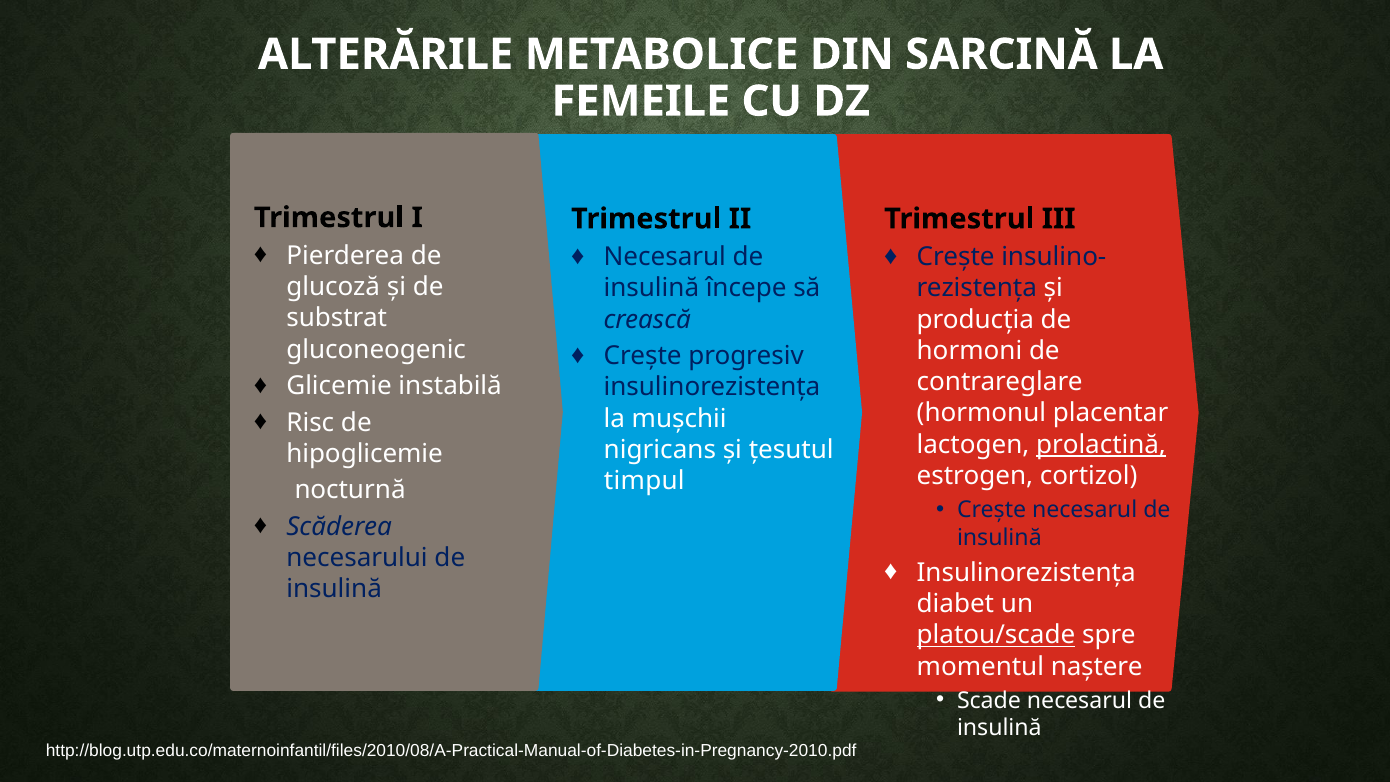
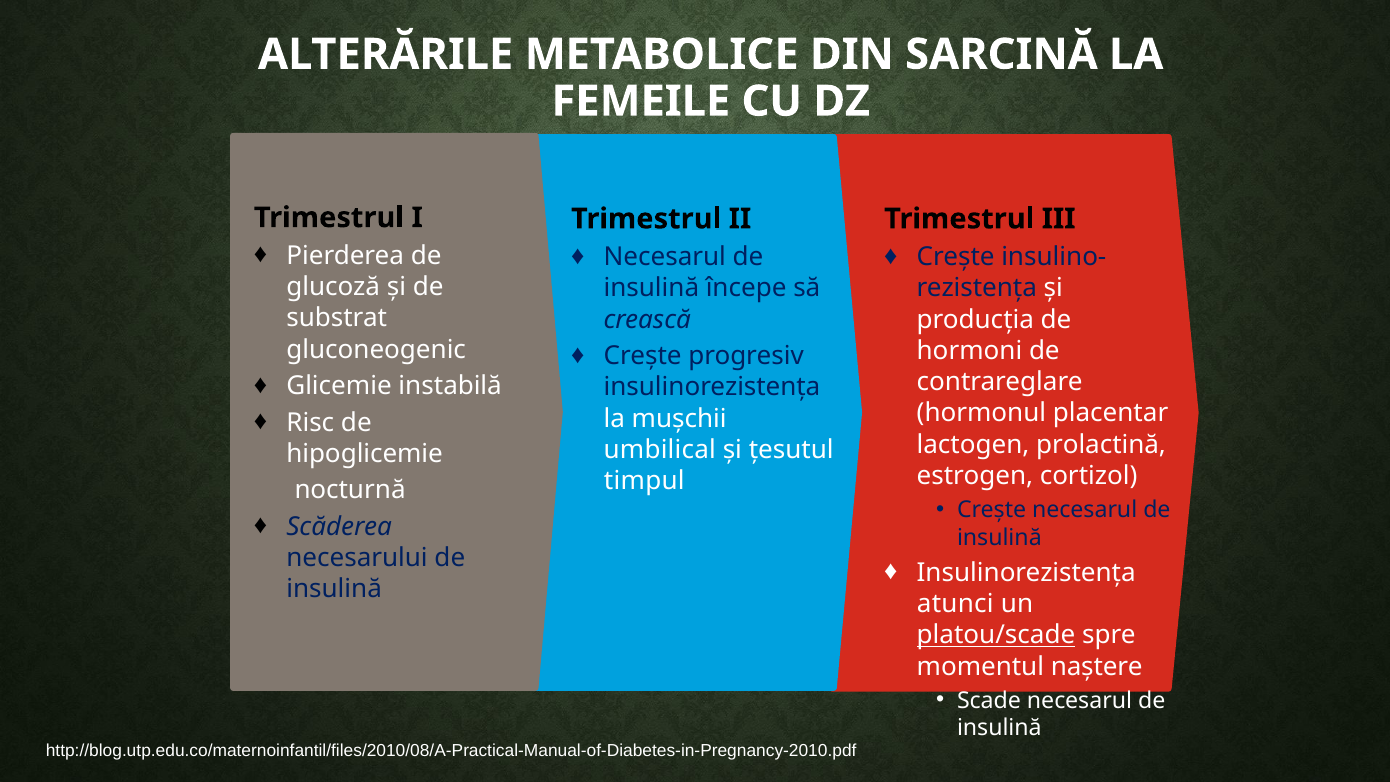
prolactină underline: present -> none
nigricans: nigricans -> umbilical
diabet: diabet -> atunci
